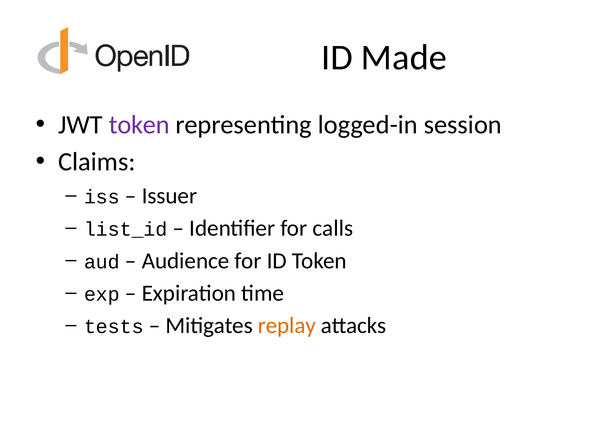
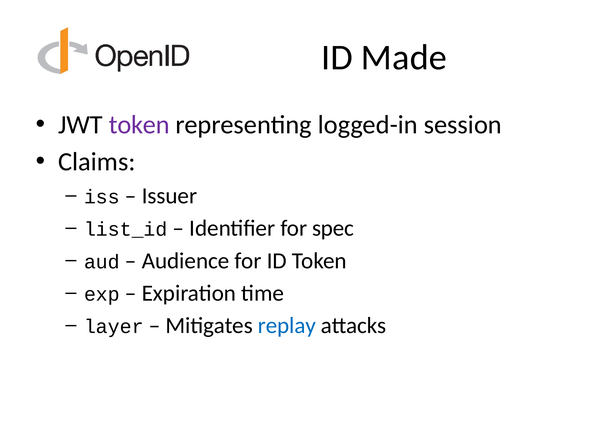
calls: calls -> spec
tests: tests -> layer
replay colour: orange -> blue
